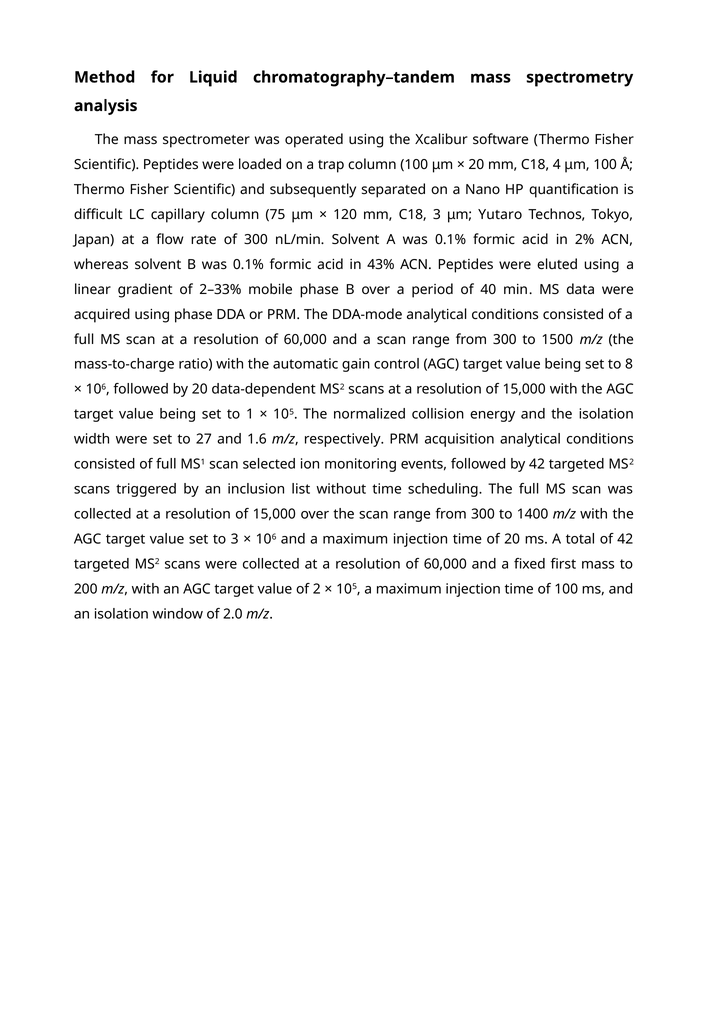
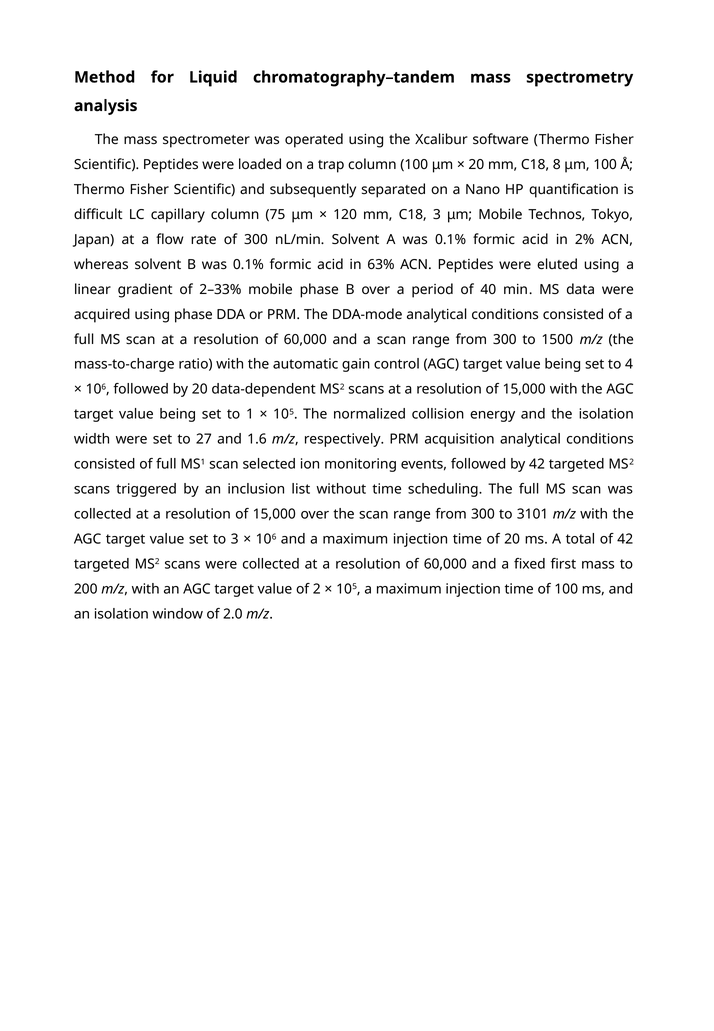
4: 4 -> 8
μm Yutaro: Yutaro -> Mobile
43%: 43% -> 63%
8: 8 -> 4
1400: 1400 -> 3101
